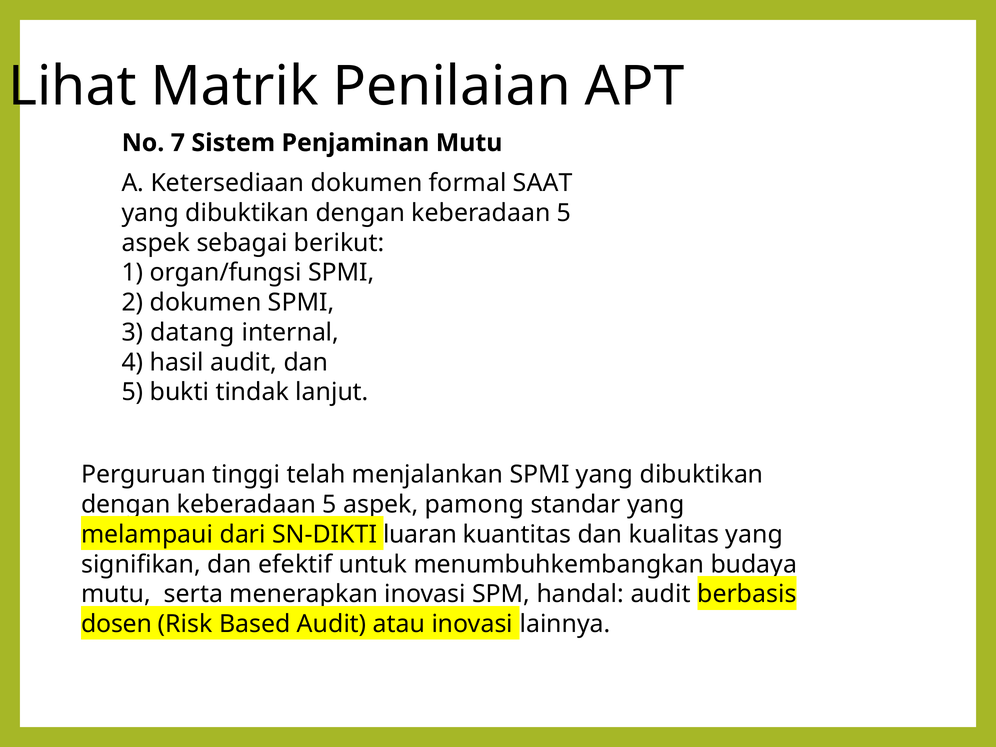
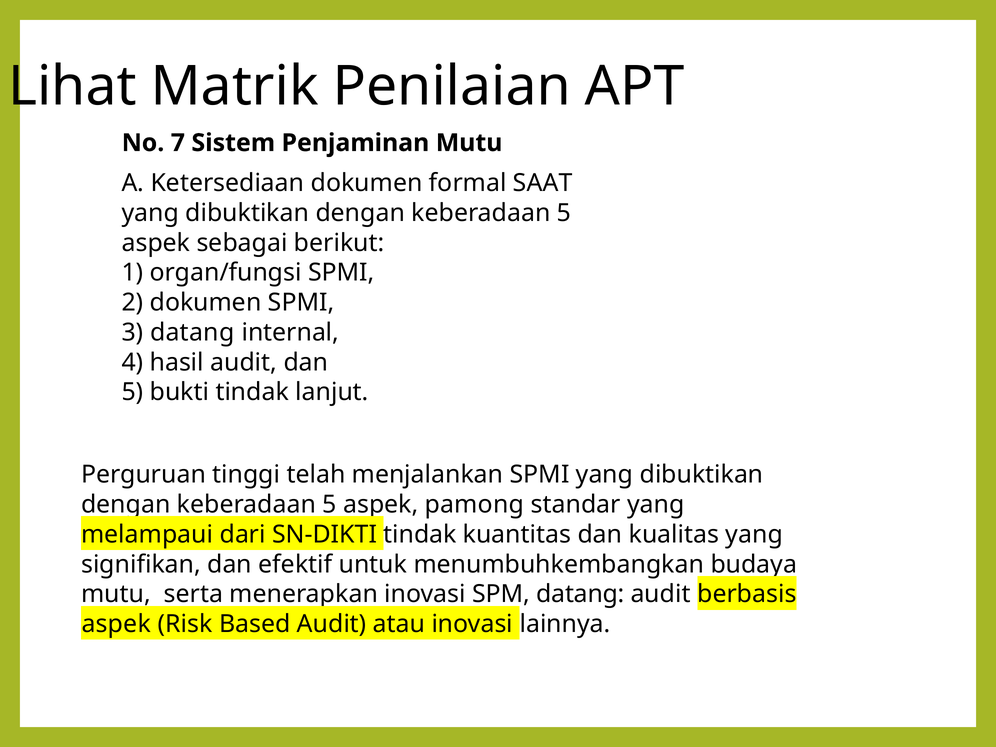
SN-DIKTI luaran: luaran -> tindak
handal at (580, 594): handal -> datang
dosen at (117, 624): dosen -> aspek
